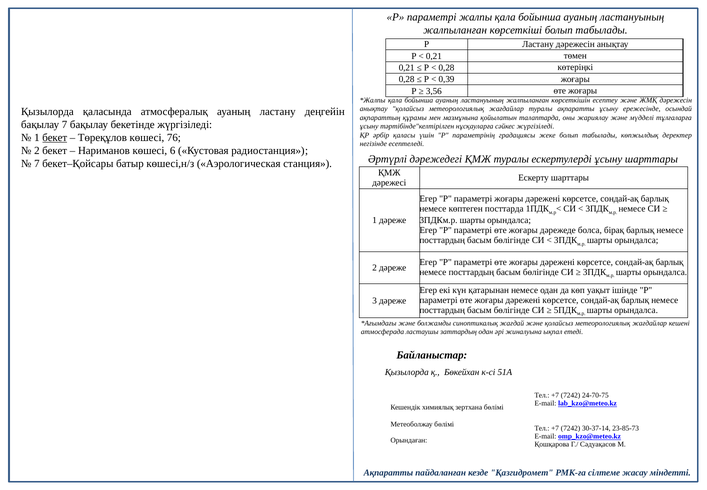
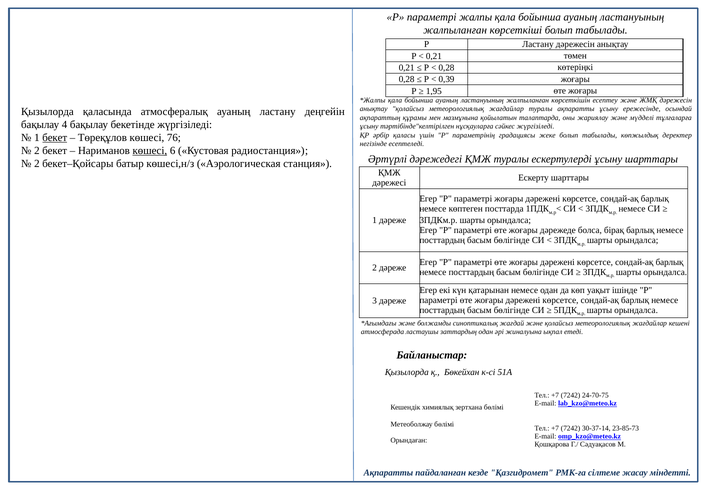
3,56: 3,56 -> 1,95
бақылау 7: 7 -> 4
көшесі at (150, 150) underline: none -> present
7 at (37, 163): 7 -> 2
